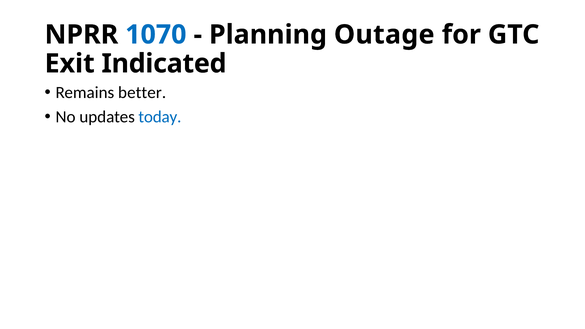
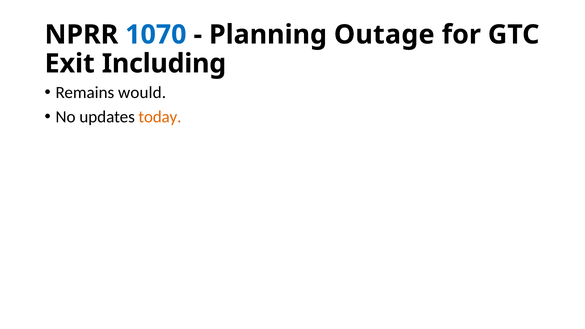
Indicated: Indicated -> Including
better: better -> would
today colour: blue -> orange
